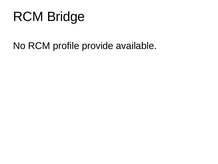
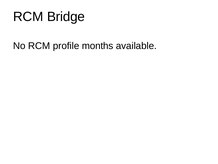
provide: provide -> months
